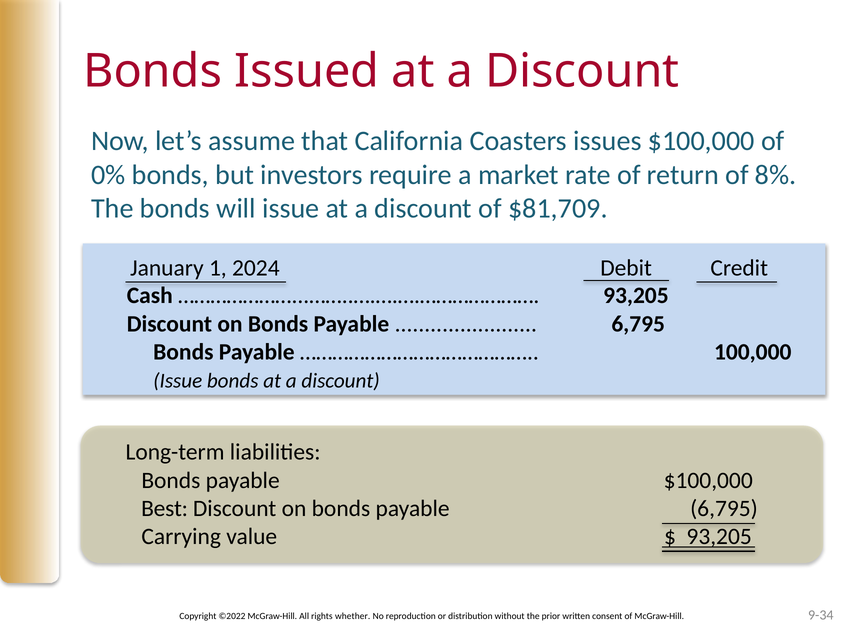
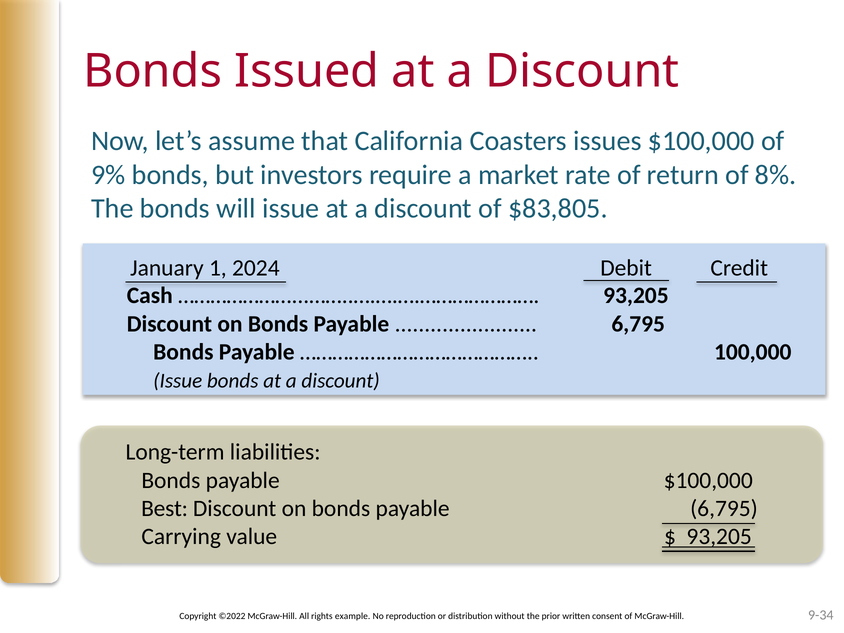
0%: 0% -> 9%
$81,709: $81,709 -> $83,805
whether: whether -> example
